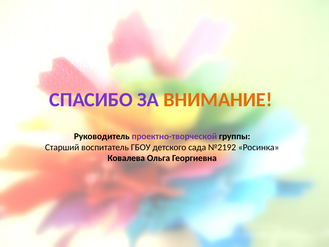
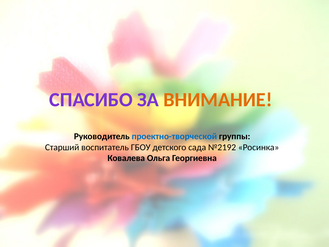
проектно-творческой colour: purple -> blue
